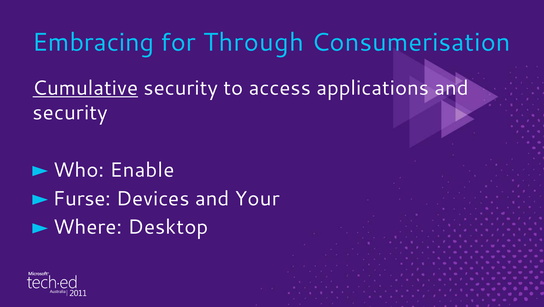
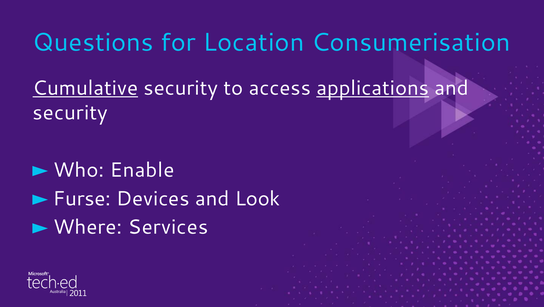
Embracing: Embracing -> Questions
Through: Through -> Location
applications underline: none -> present
Your: Your -> Look
Desktop: Desktop -> Services
